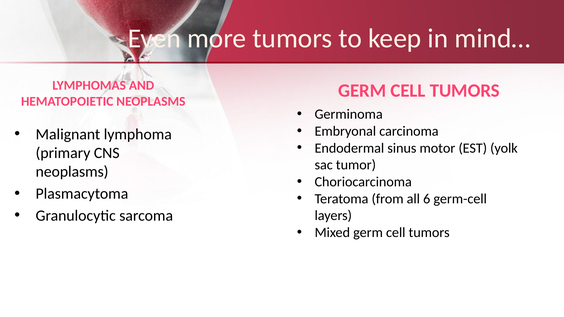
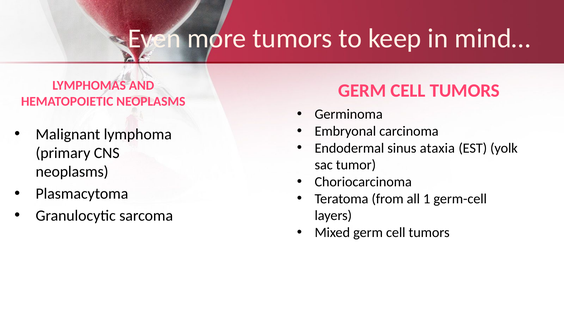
motor: motor -> ataxia
6: 6 -> 1
